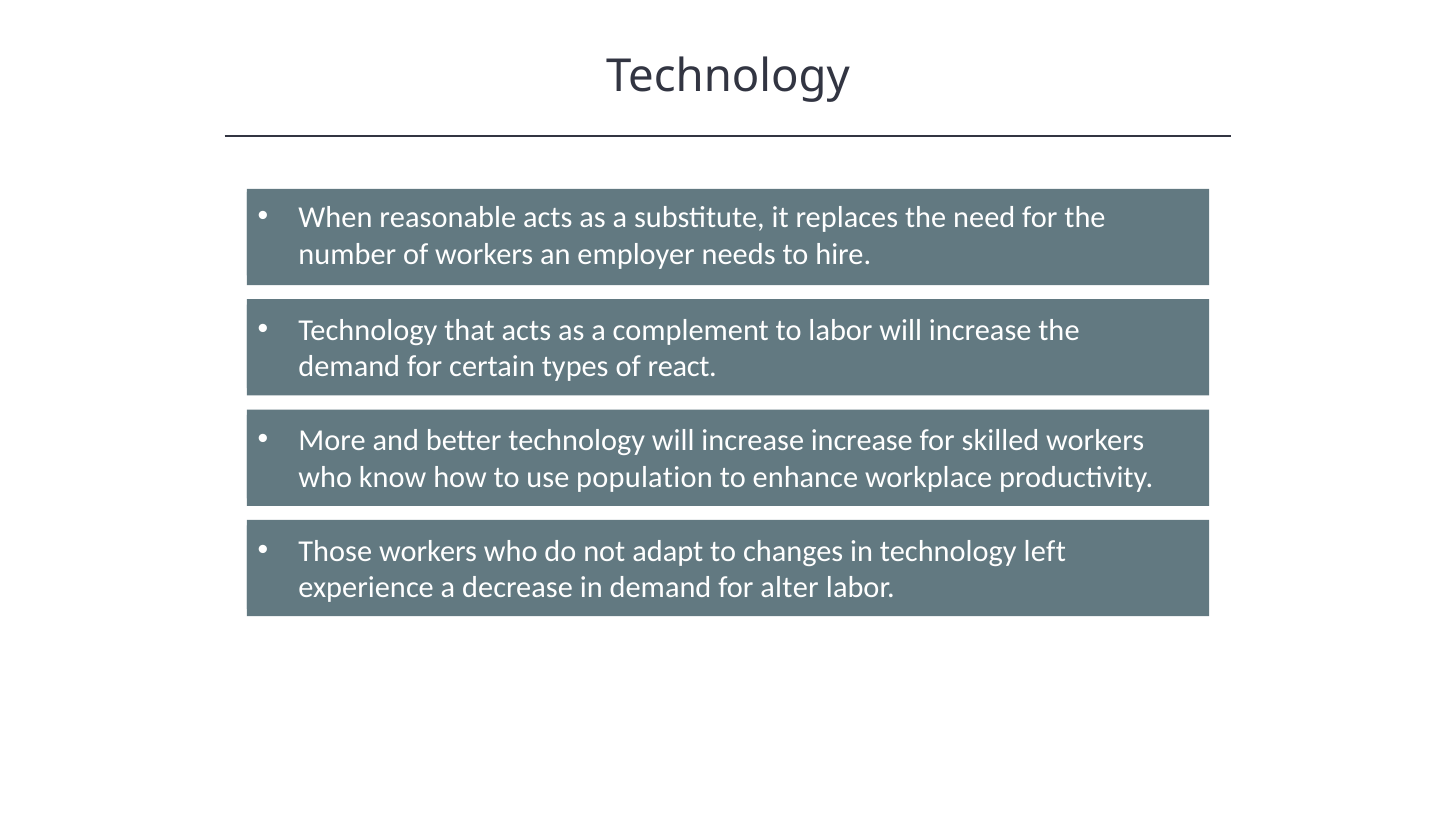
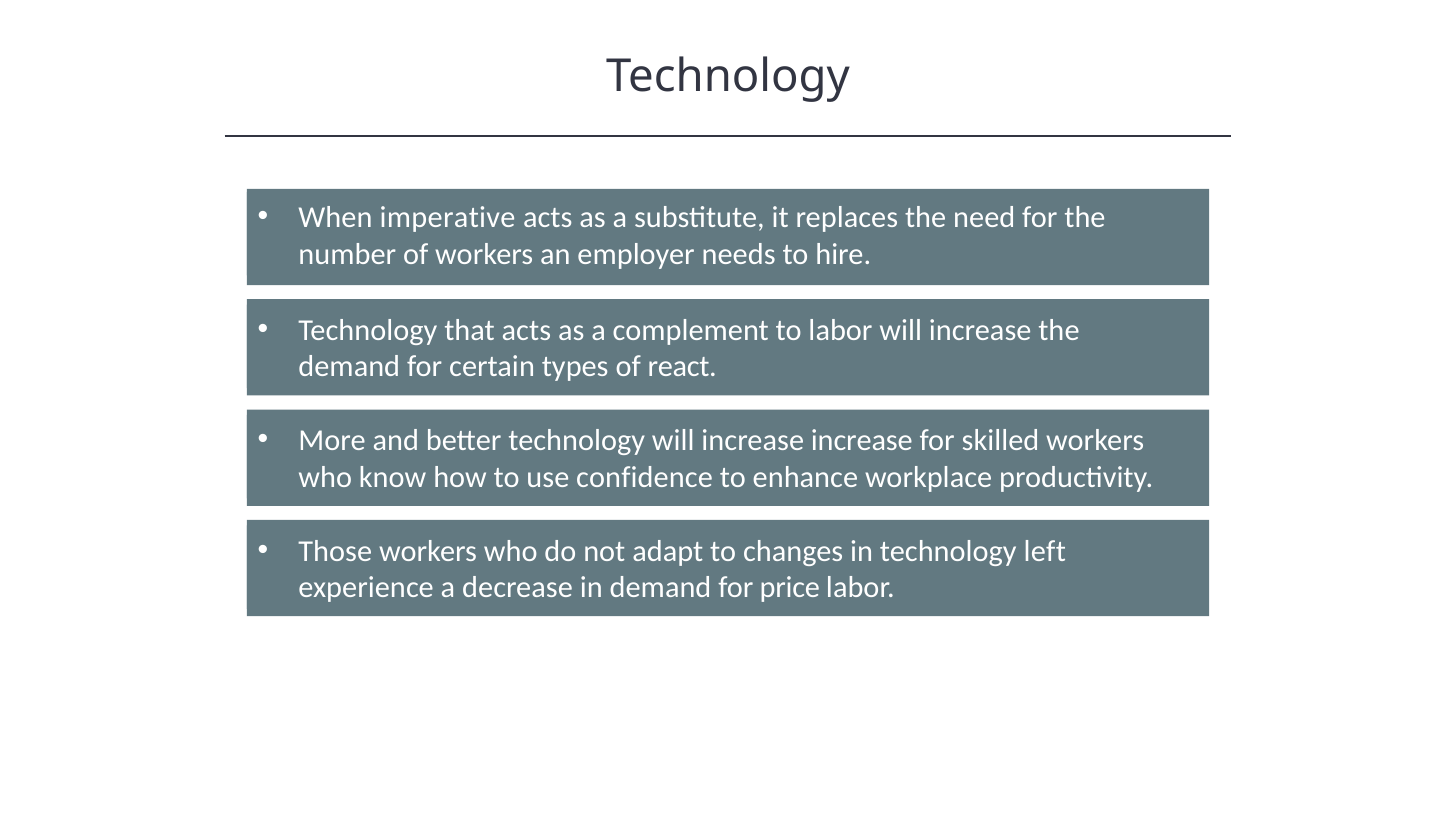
reasonable: reasonable -> imperative
population: population -> confidence
alter: alter -> price
